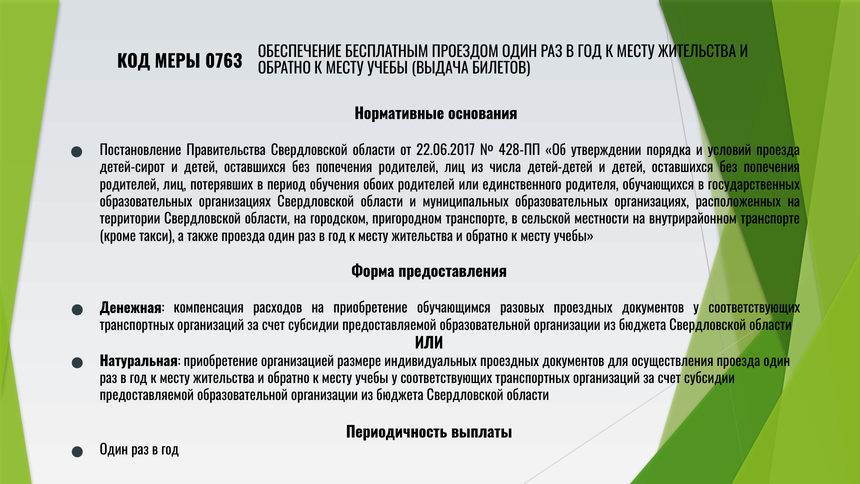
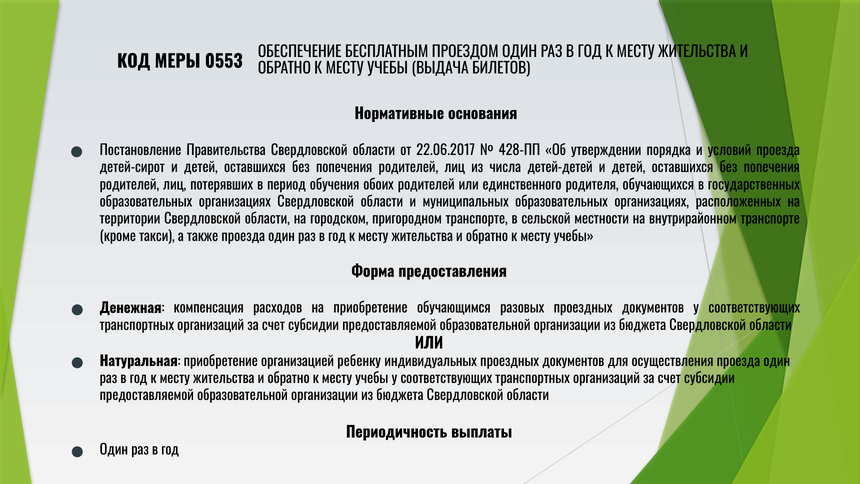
0763: 0763 -> 0553
размере: размере -> ребенку
